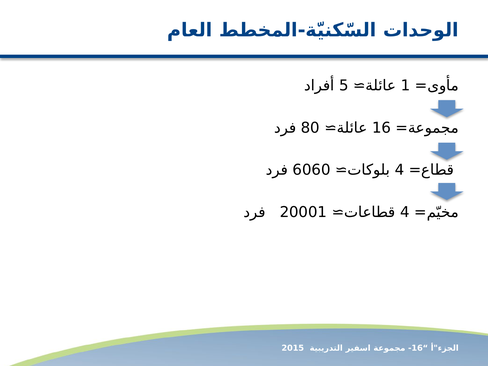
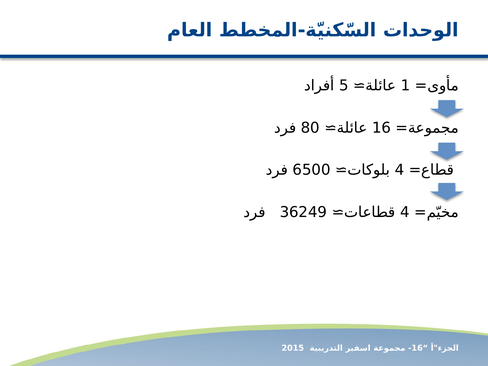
6060: 6060 -> 6500
20001: 20001 -> 36249
